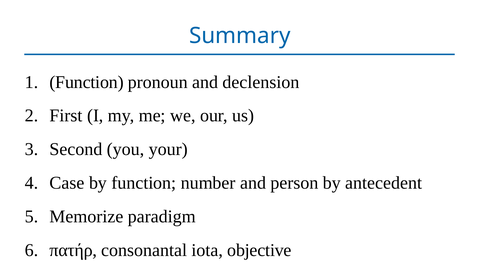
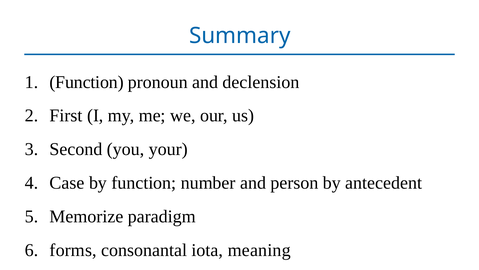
πατήρ: πατήρ -> forms
objective: objective -> meaning
